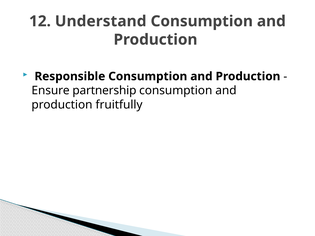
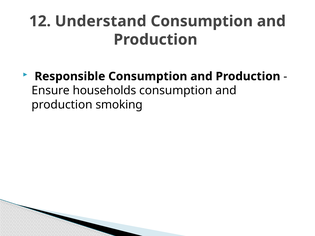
partnership: partnership -> households
fruitfully: fruitfully -> smoking
